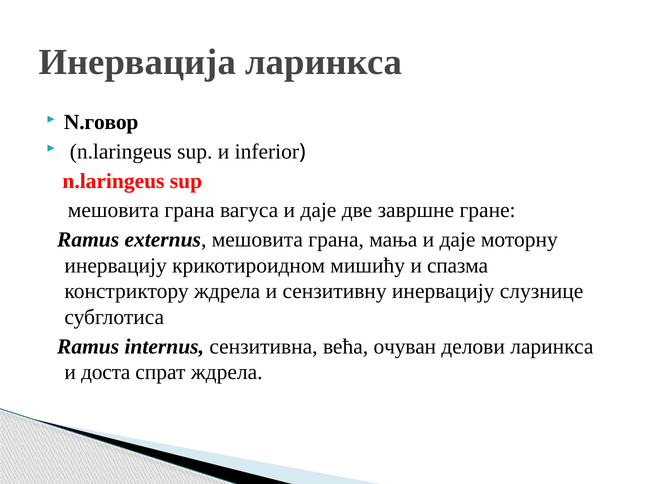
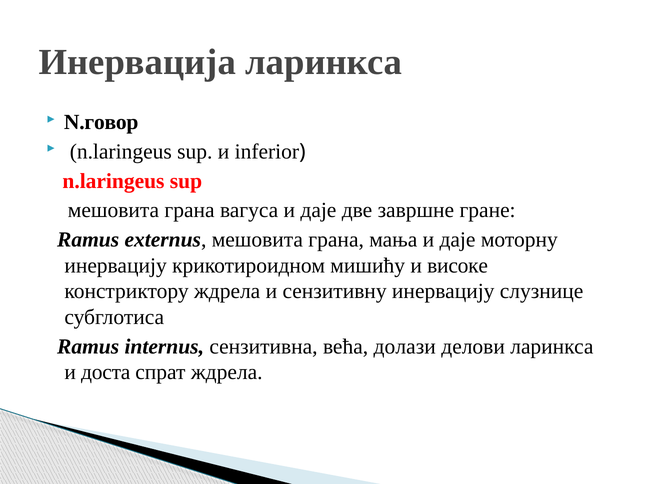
спазма: спазма -> високе
очуван: очуван -> долази
